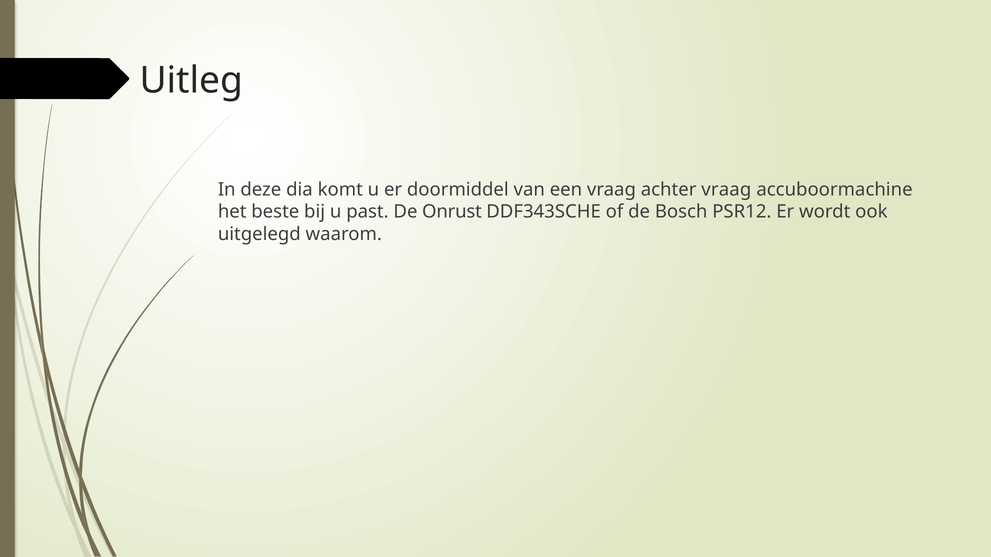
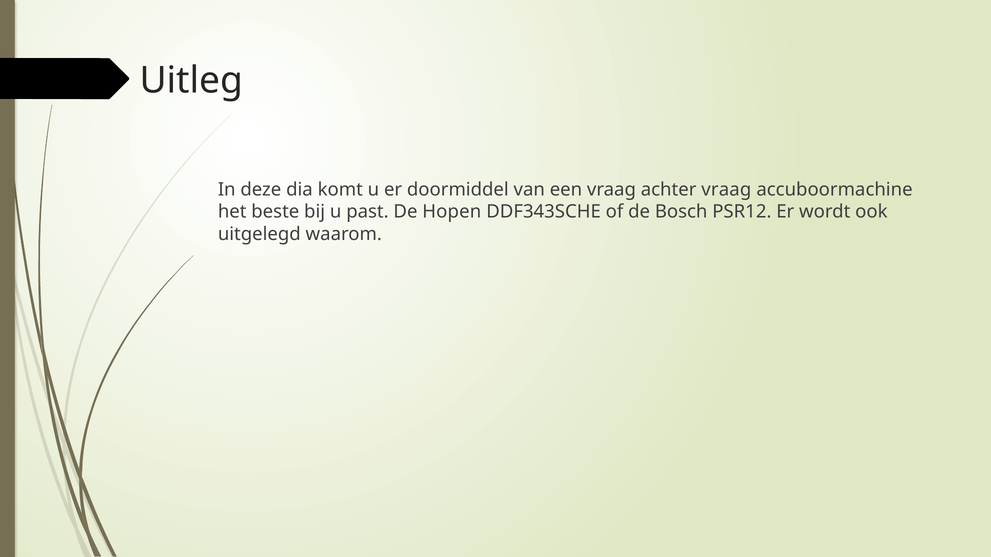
Onrust: Onrust -> Hopen
